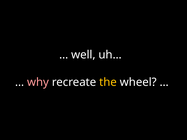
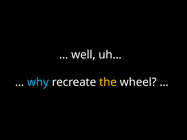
why colour: pink -> light blue
